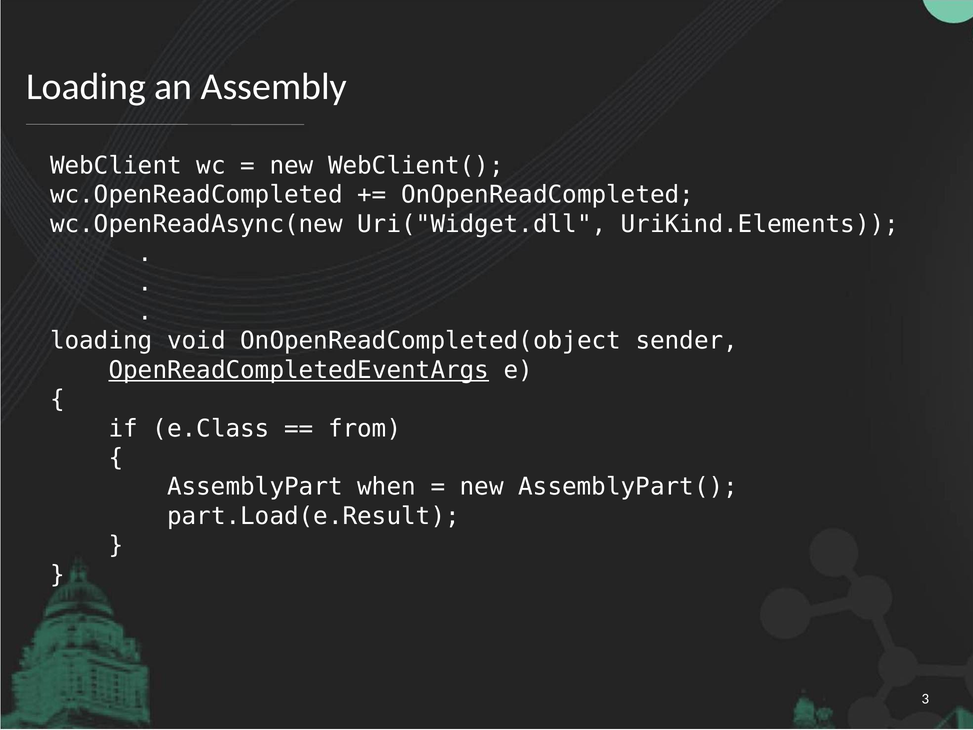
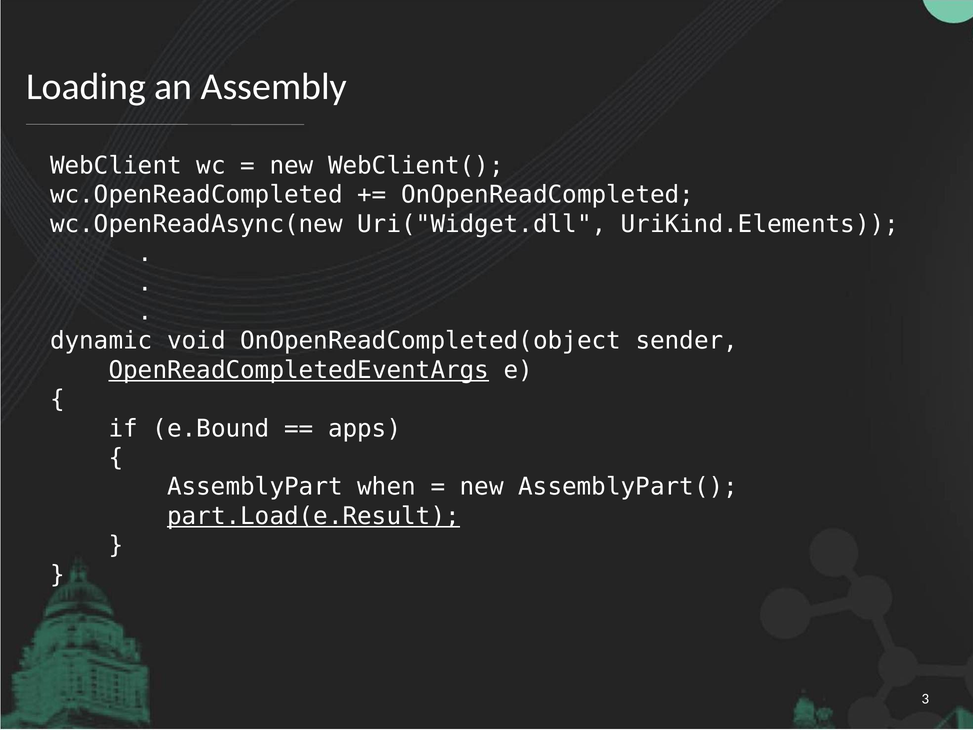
loading at (101, 341): loading -> dynamic
e.Class: e.Class -> e.Bound
from: from -> apps
part.Load(e.Result underline: none -> present
